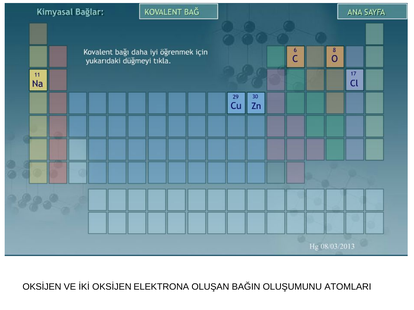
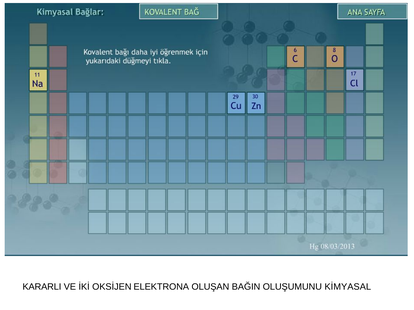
OKSİJEN at (42, 287): OKSİJEN -> KARARLI
ATOMLARI: ATOMLARI -> KİMYASAL
